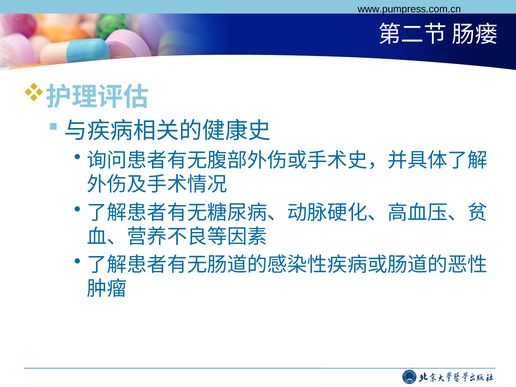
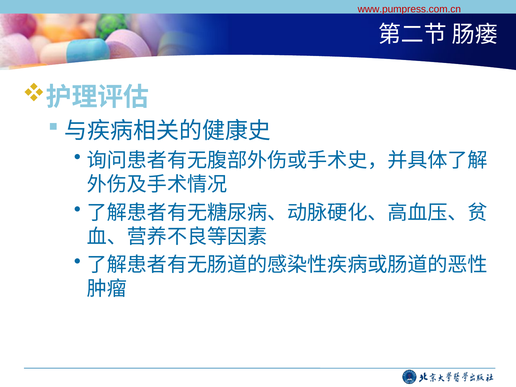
www.pumpress.com.cn colour: black -> red
